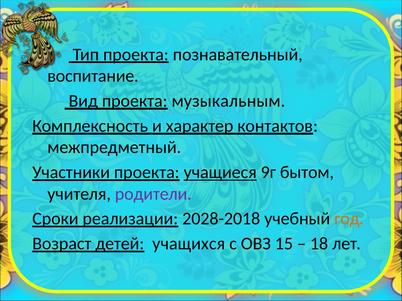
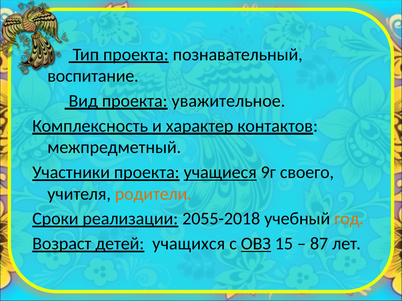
музыкальным: музыкальным -> уважительное
бытом: бытом -> своего
родители colour: purple -> orange
2028-2018: 2028-2018 -> 2055-2018
ОВЗ underline: none -> present
18: 18 -> 87
